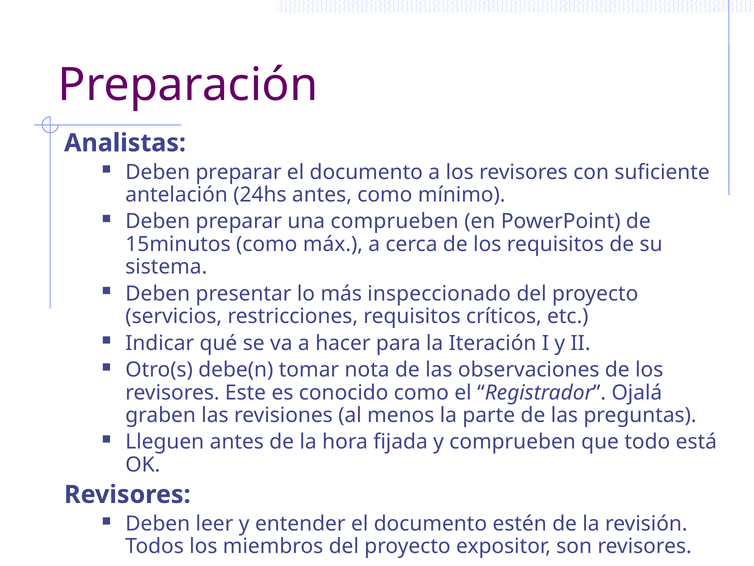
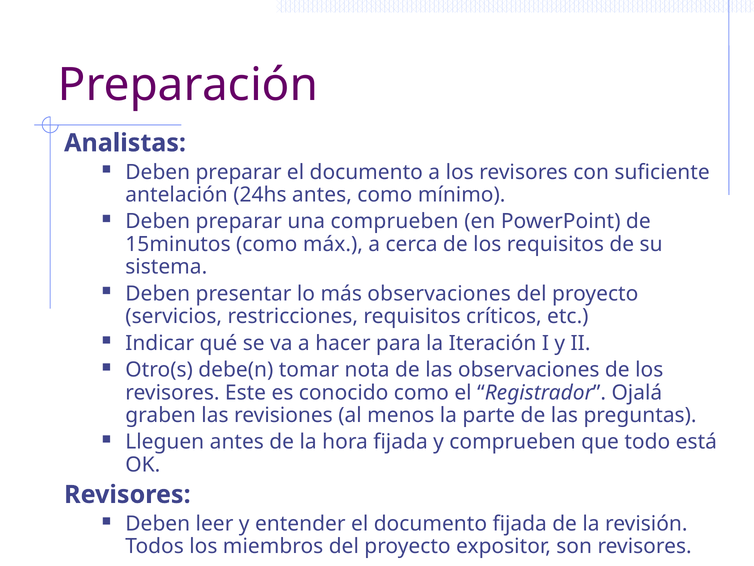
más inspeccionado: inspeccionado -> observaciones
documento estén: estén -> fijada
